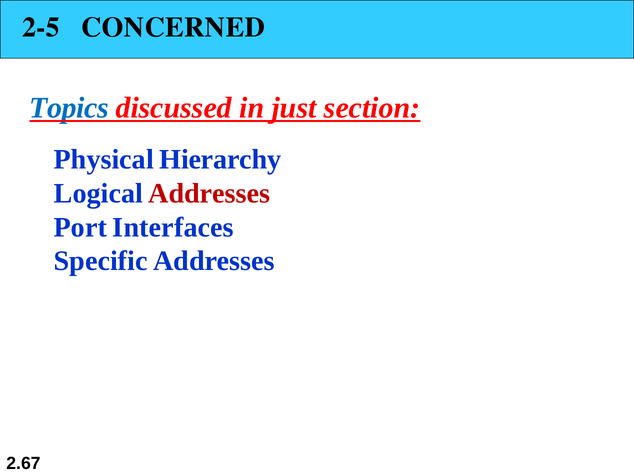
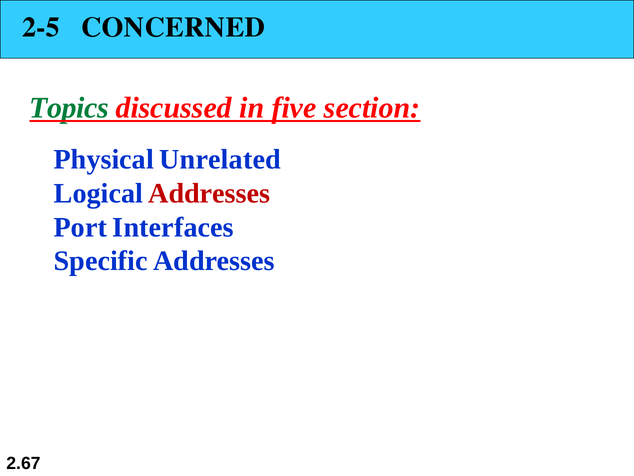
Topics colour: blue -> green
just: just -> five
Hierarchy: Hierarchy -> Unrelated
